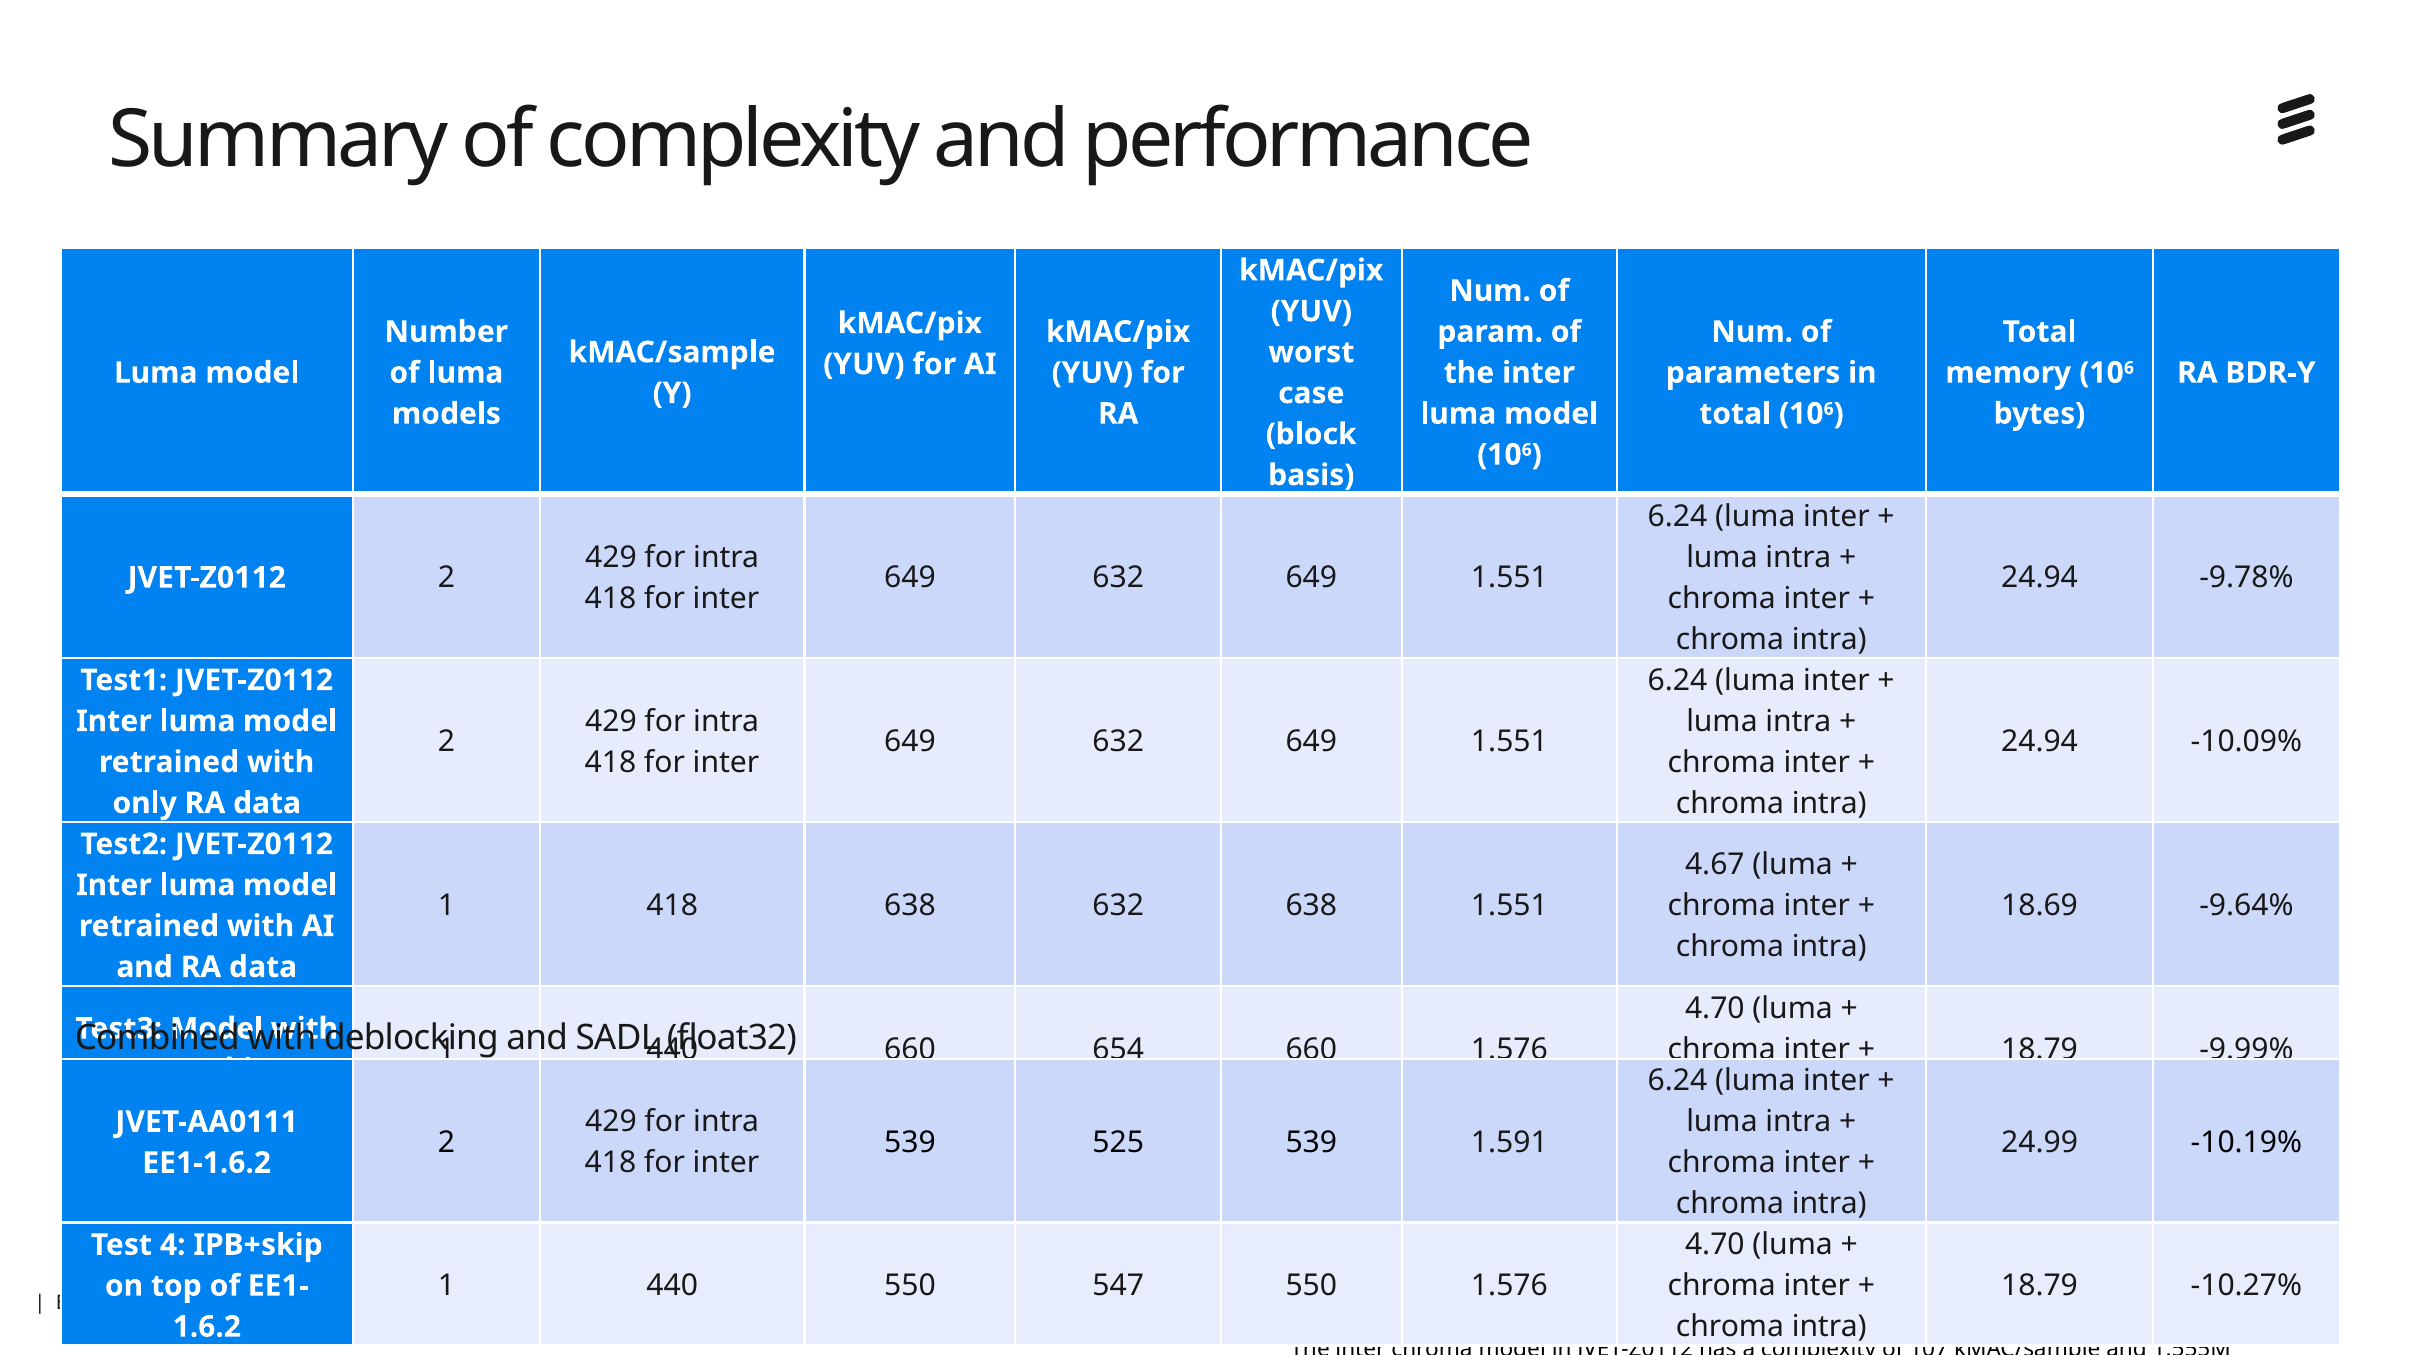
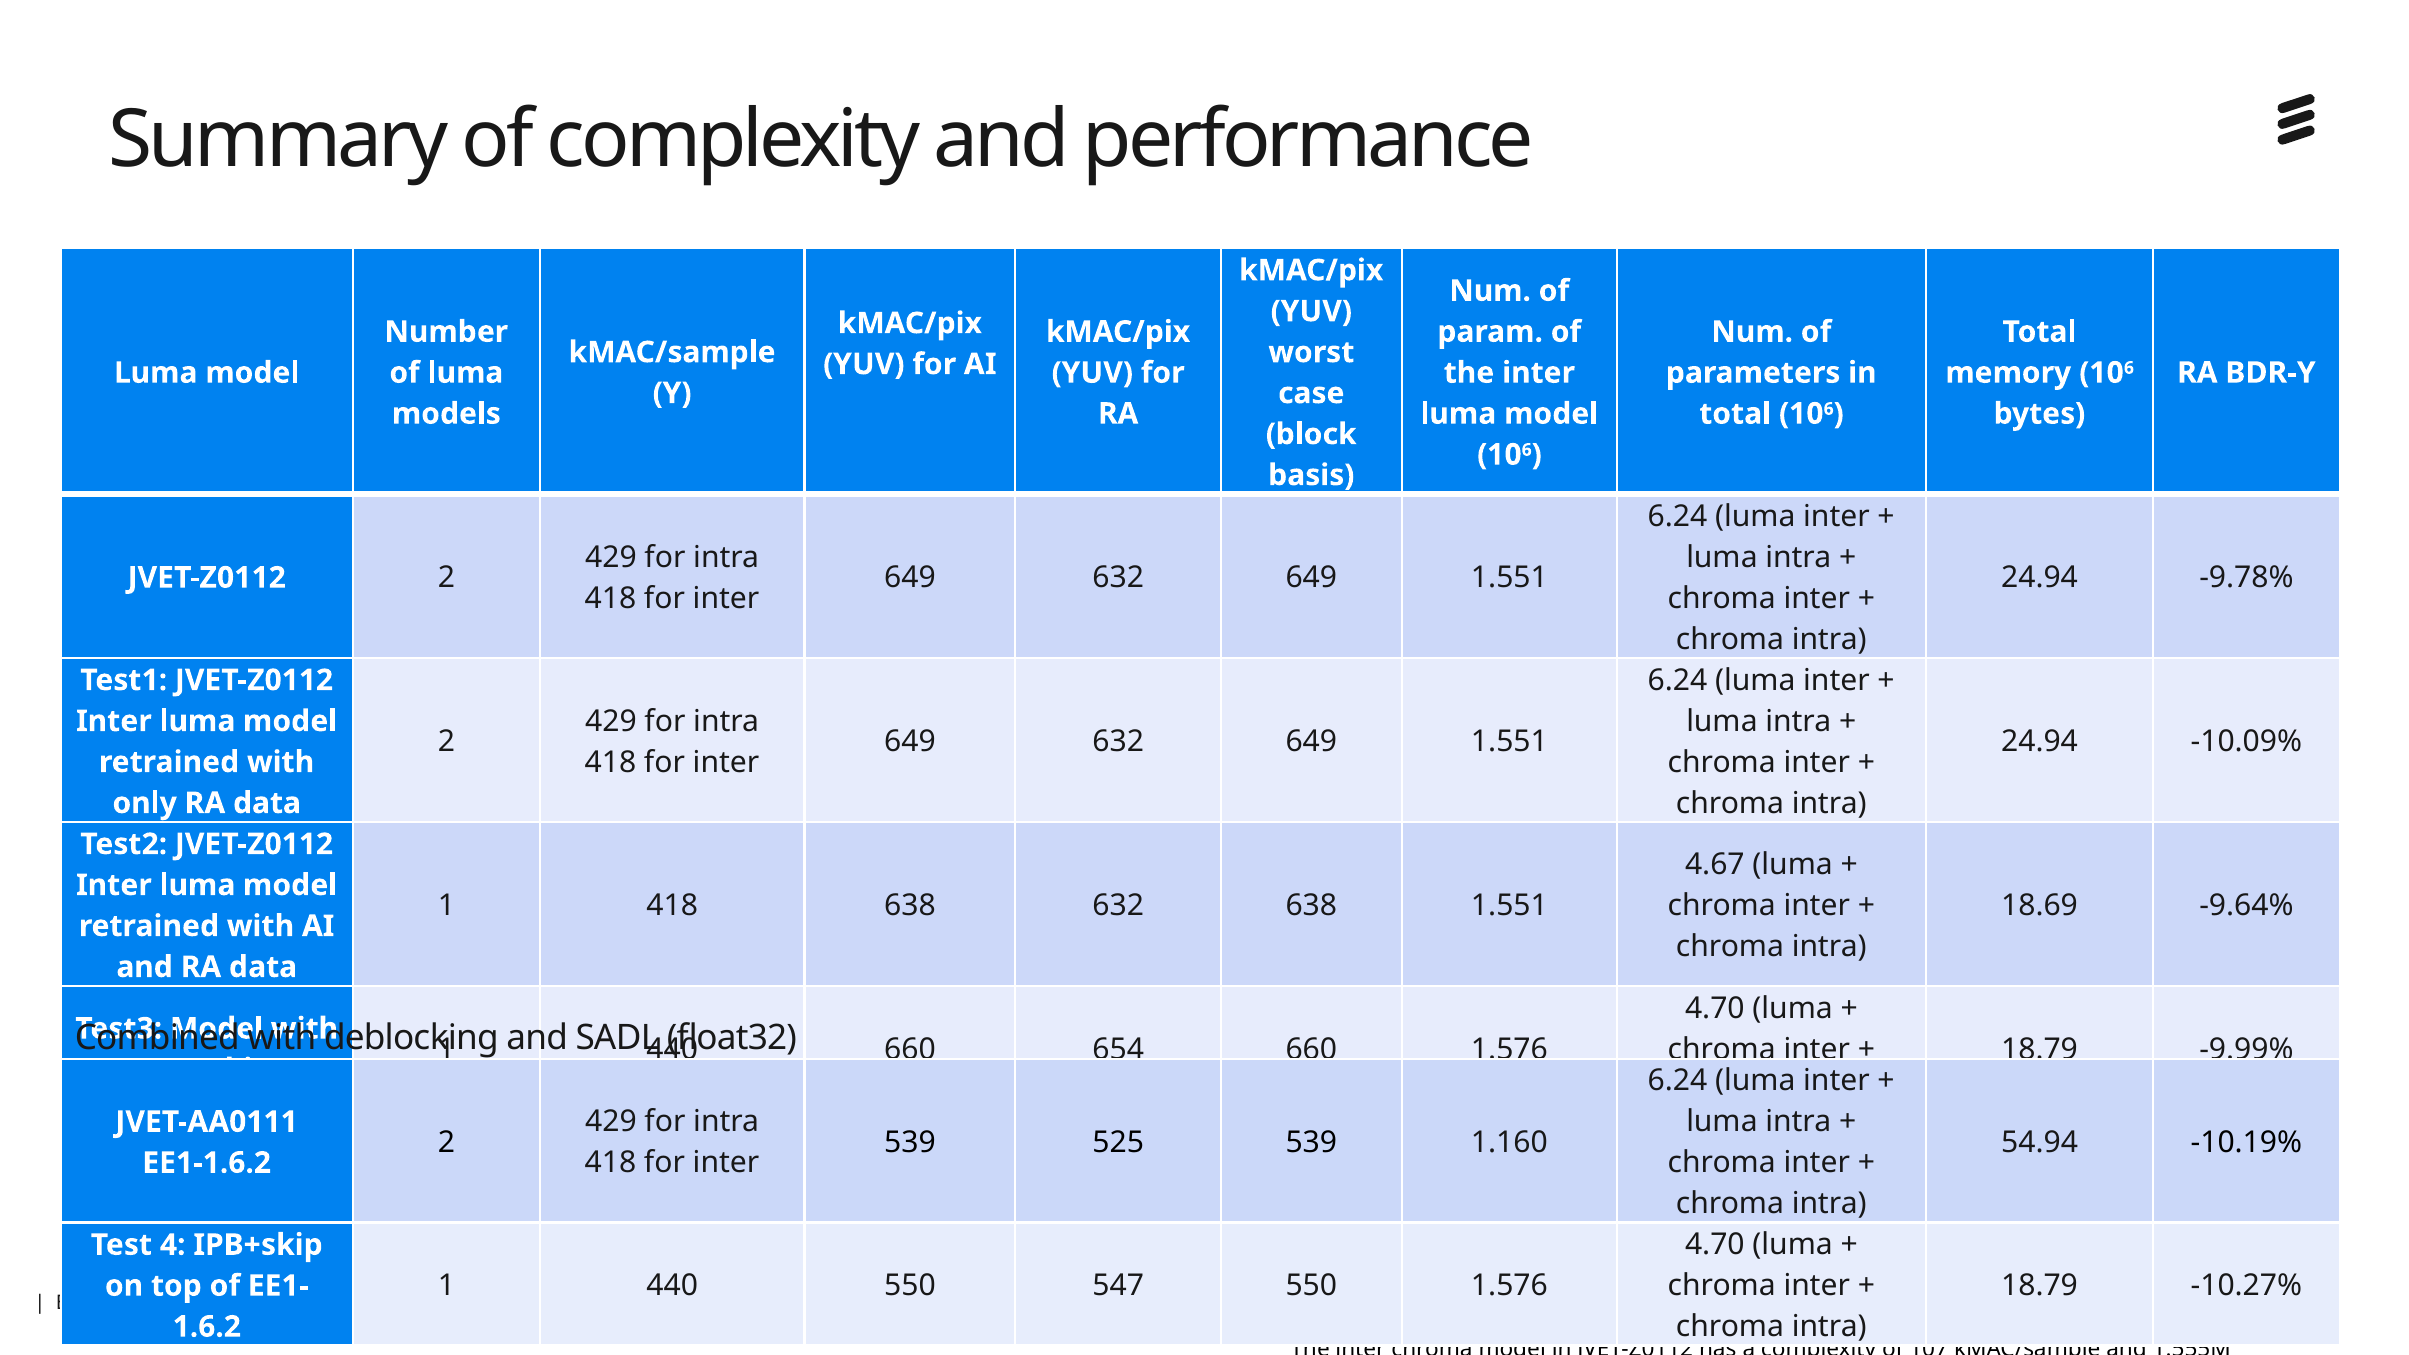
1.591: 1.591 -> 1.160
24.99: 24.99 -> 54.94
